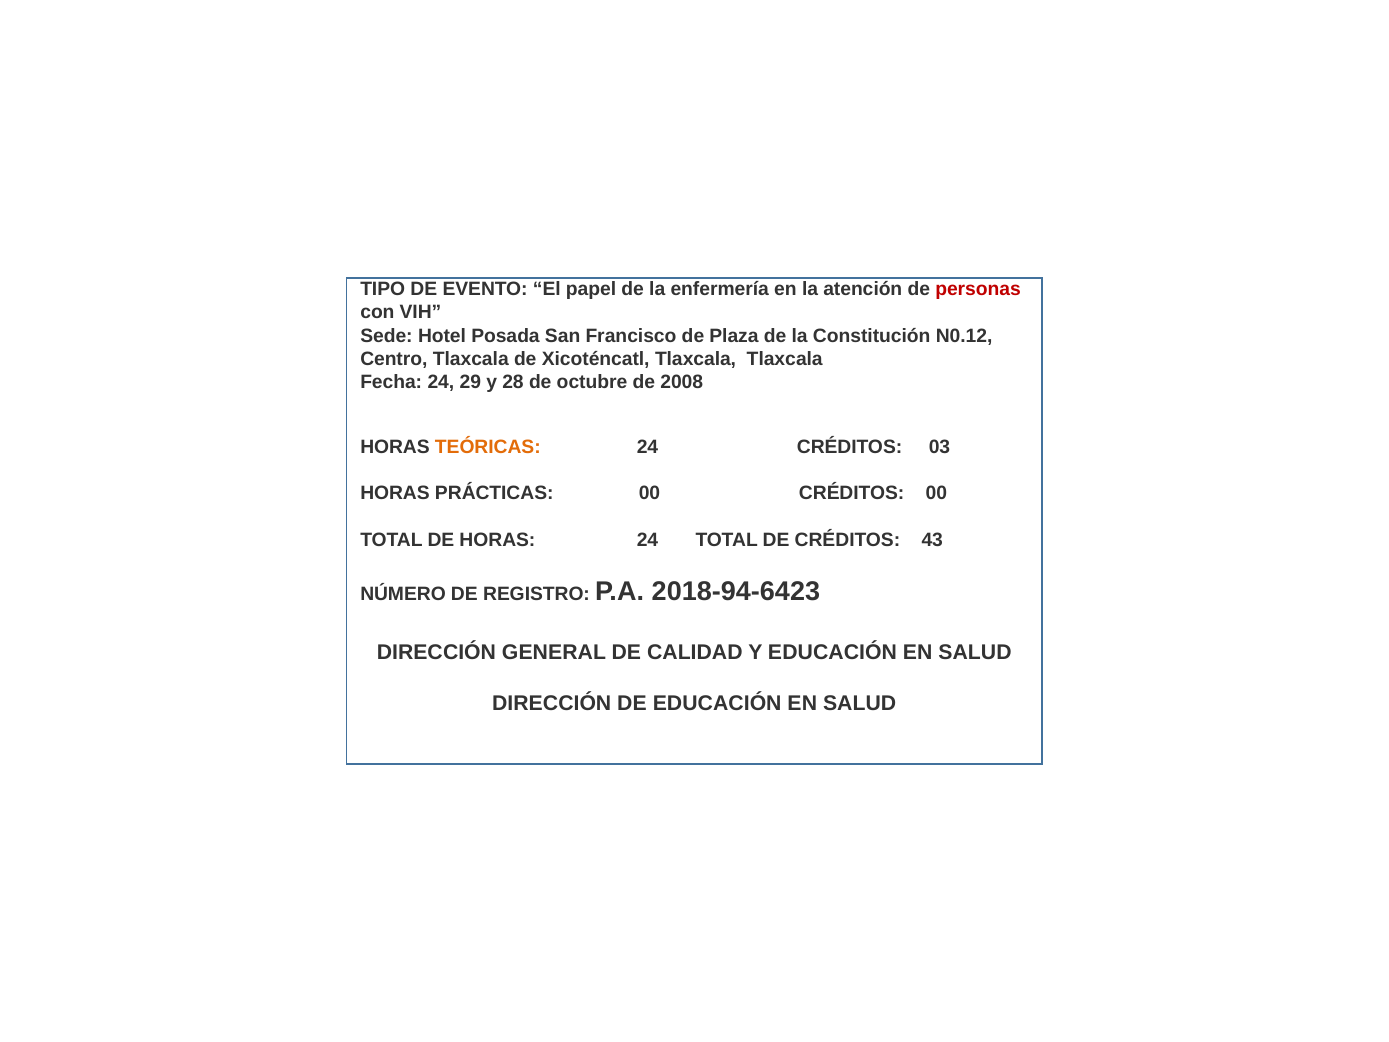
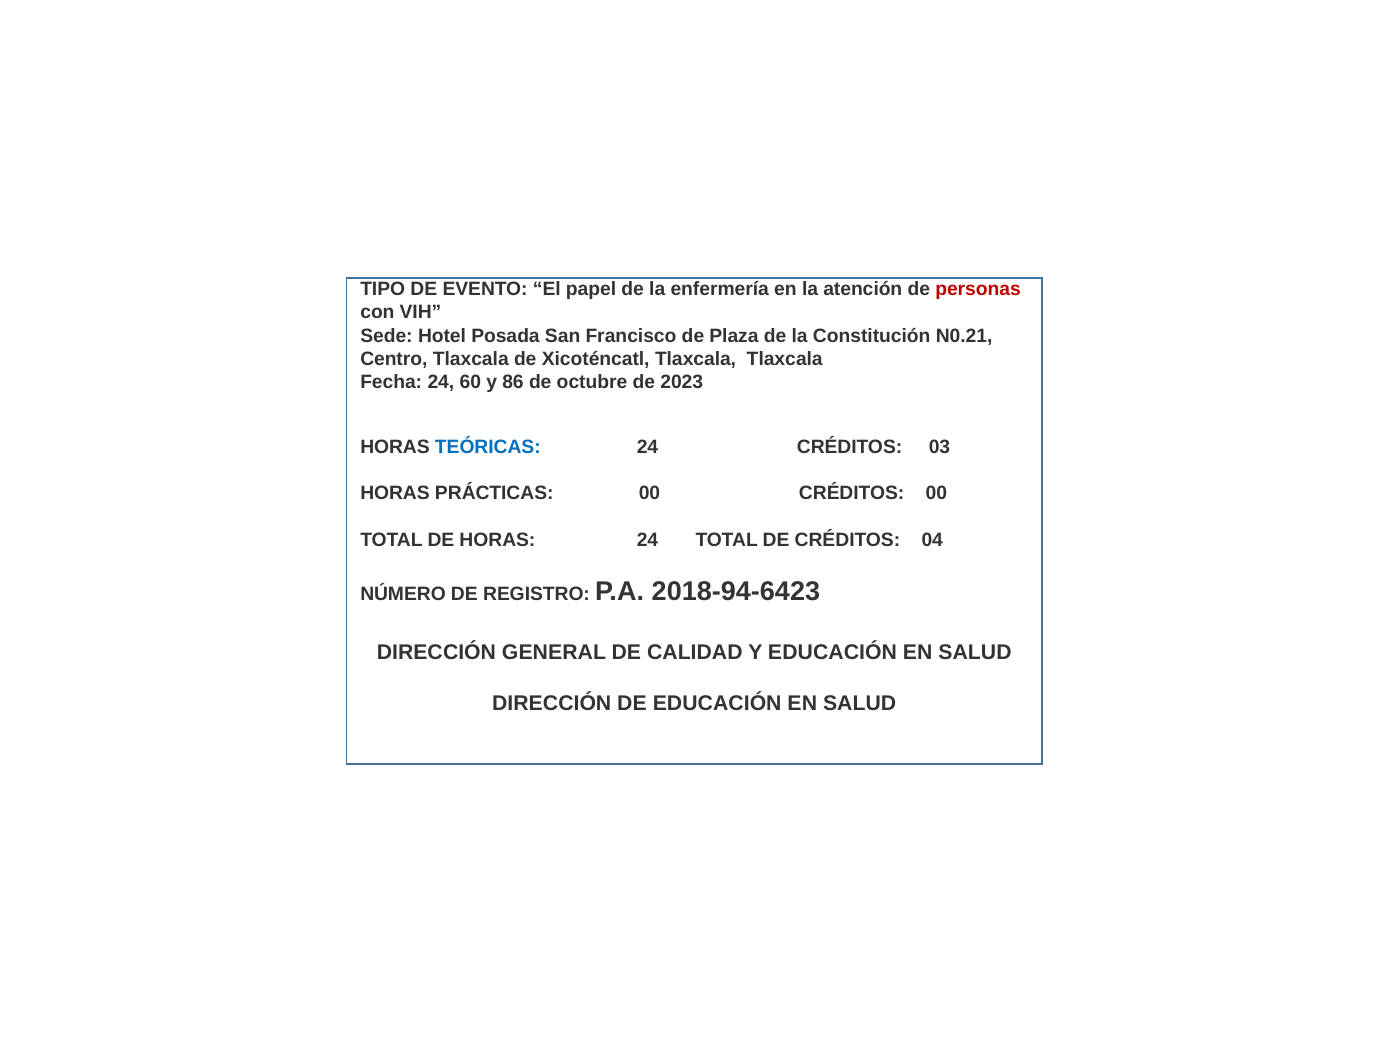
N0.12: N0.12 -> N0.21
29: 29 -> 60
28: 28 -> 86
2008: 2008 -> 2023
TEÓRICAS colour: orange -> blue
43: 43 -> 04
